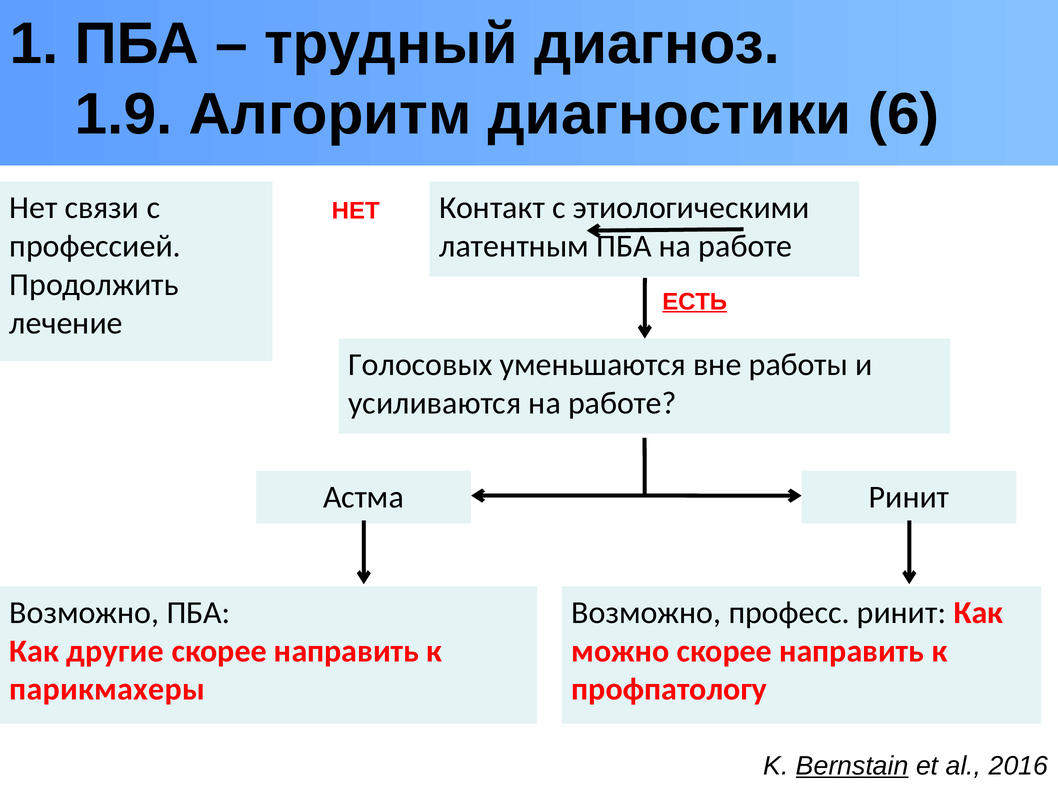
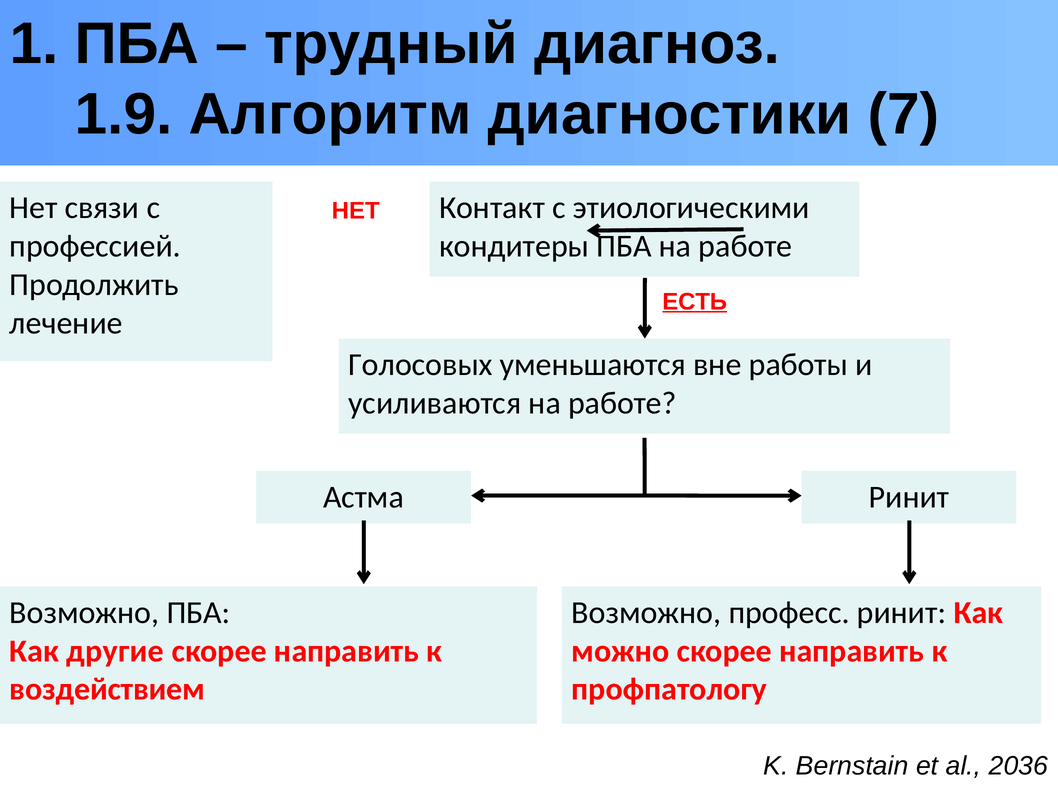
6: 6 -> 7
латентным: латентным -> кондитеры
парикмахеры: парикмахеры -> воздействием
Bernstain underline: present -> none
2016: 2016 -> 2036
